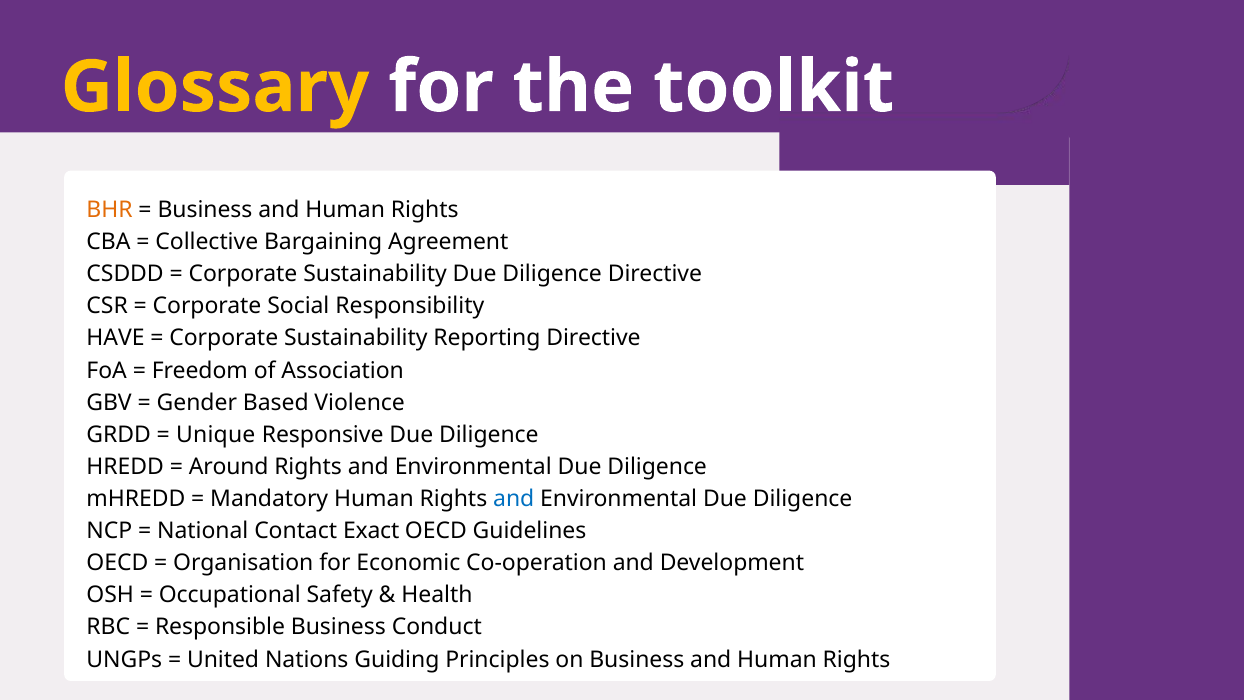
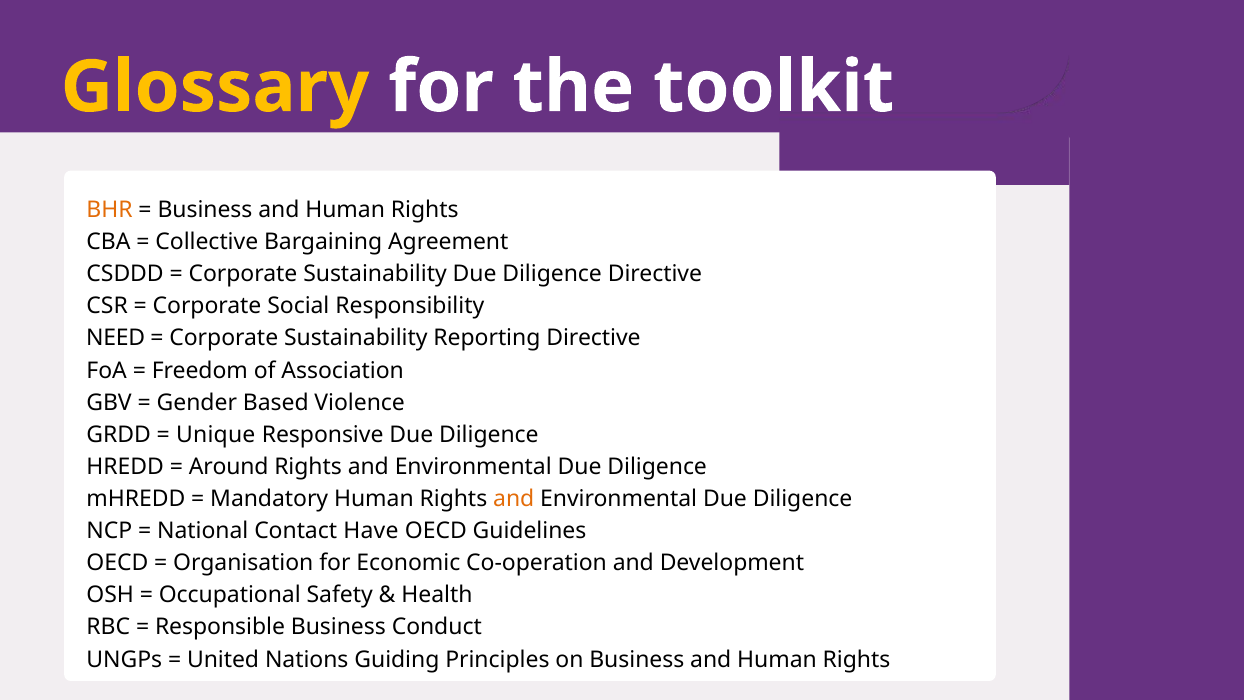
HAVE: HAVE -> NEED
and at (514, 499) colour: blue -> orange
Exact: Exact -> Have
